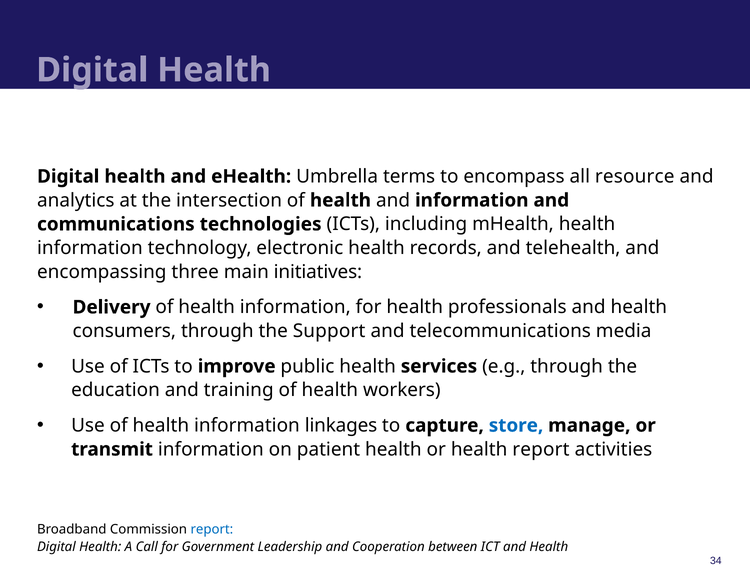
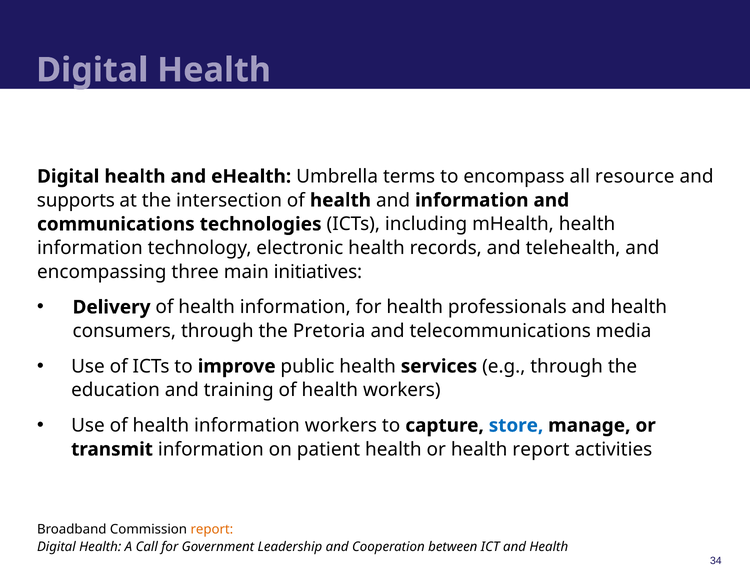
analytics: analytics -> supports
Support: Support -> Pretoria
information linkages: linkages -> workers
report at (212, 529) colour: blue -> orange
